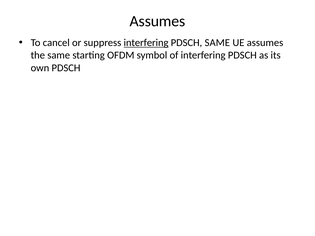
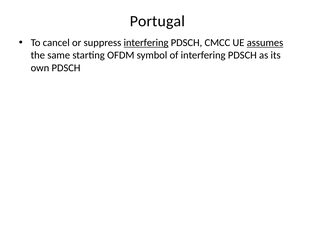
Assumes at (158, 21): Assumes -> Portugal
PDSCH SAME: SAME -> CMCC
assumes at (265, 43) underline: none -> present
